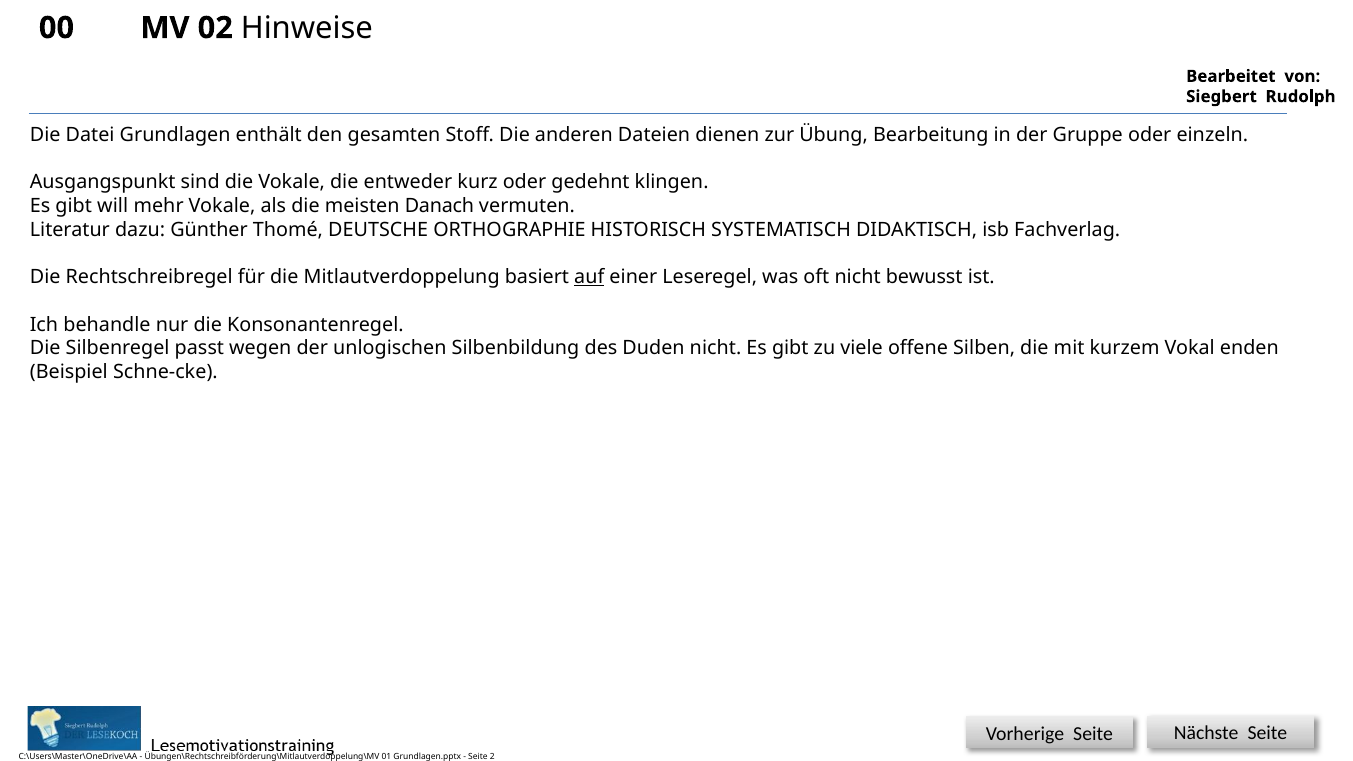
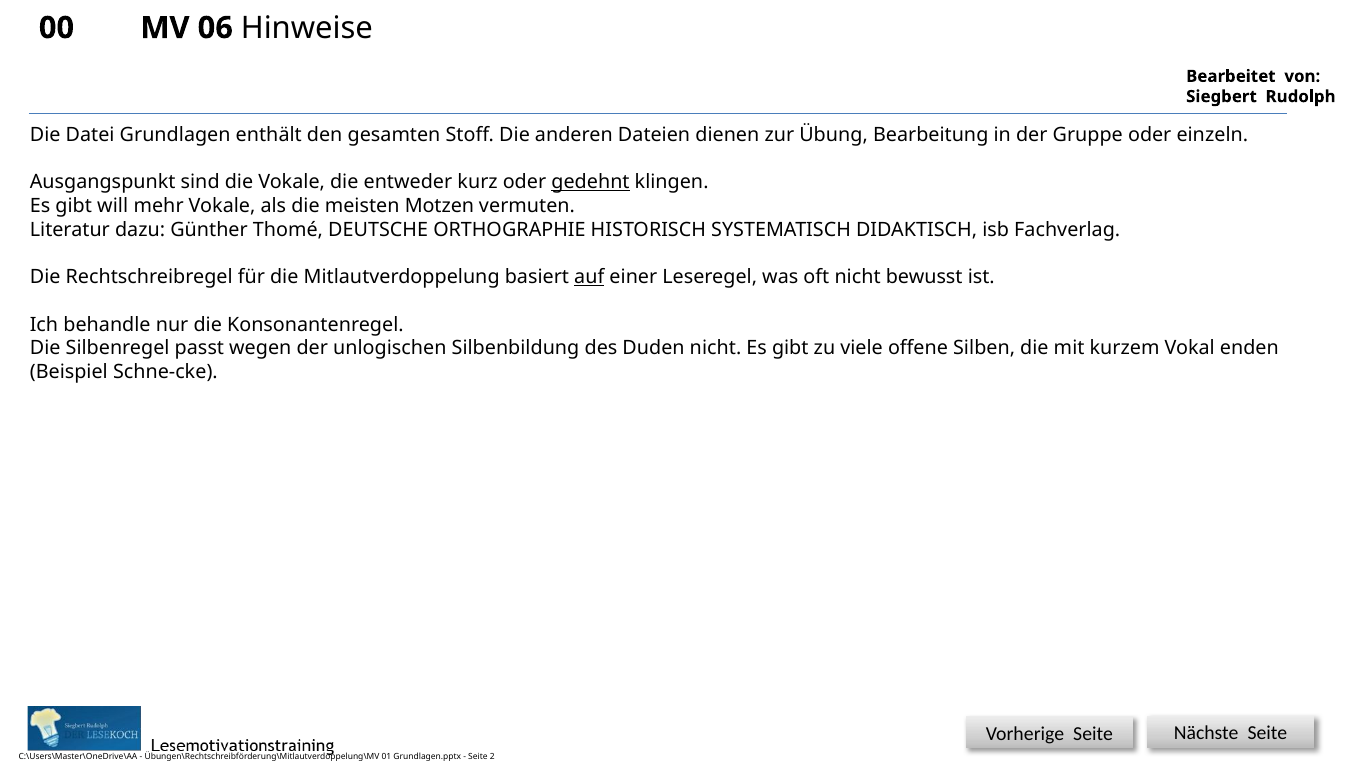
02: 02 -> 06
gedehnt underline: none -> present
Danach: Danach -> Motzen
